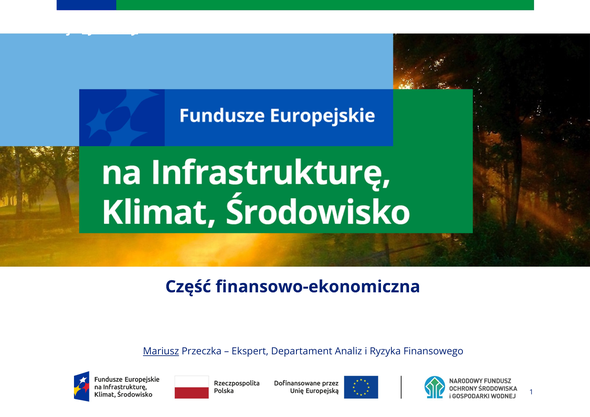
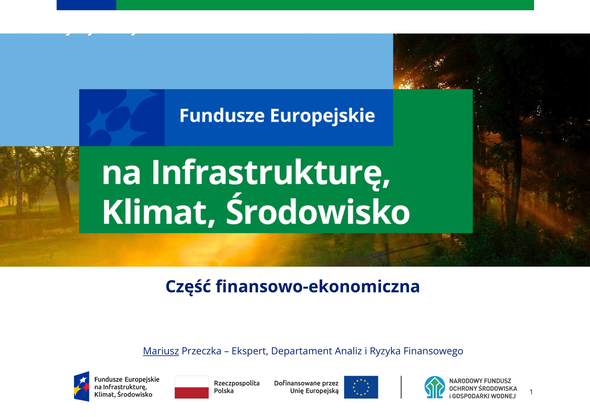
tytułowy underline: present -> none
